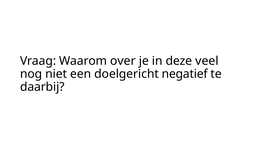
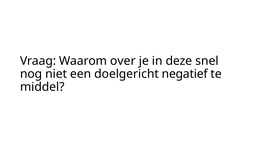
veel: veel -> snel
daarbij: daarbij -> middel
